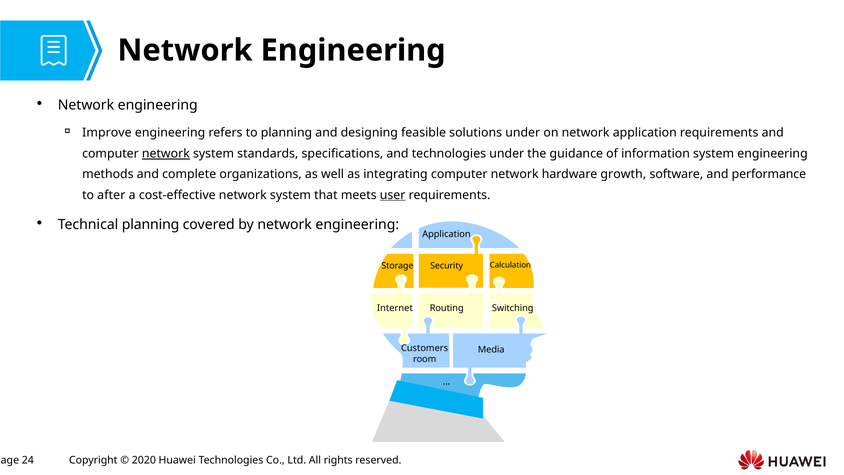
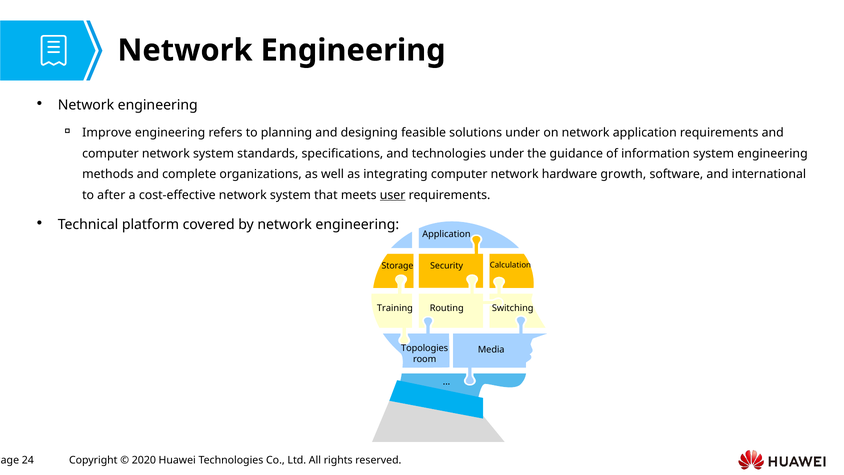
network at (166, 154) underline: present -> none
performance: performance -> international
Technical planning: planning -> platform
Internet: Internet -> Training
Customers: Customers -> Topologies
